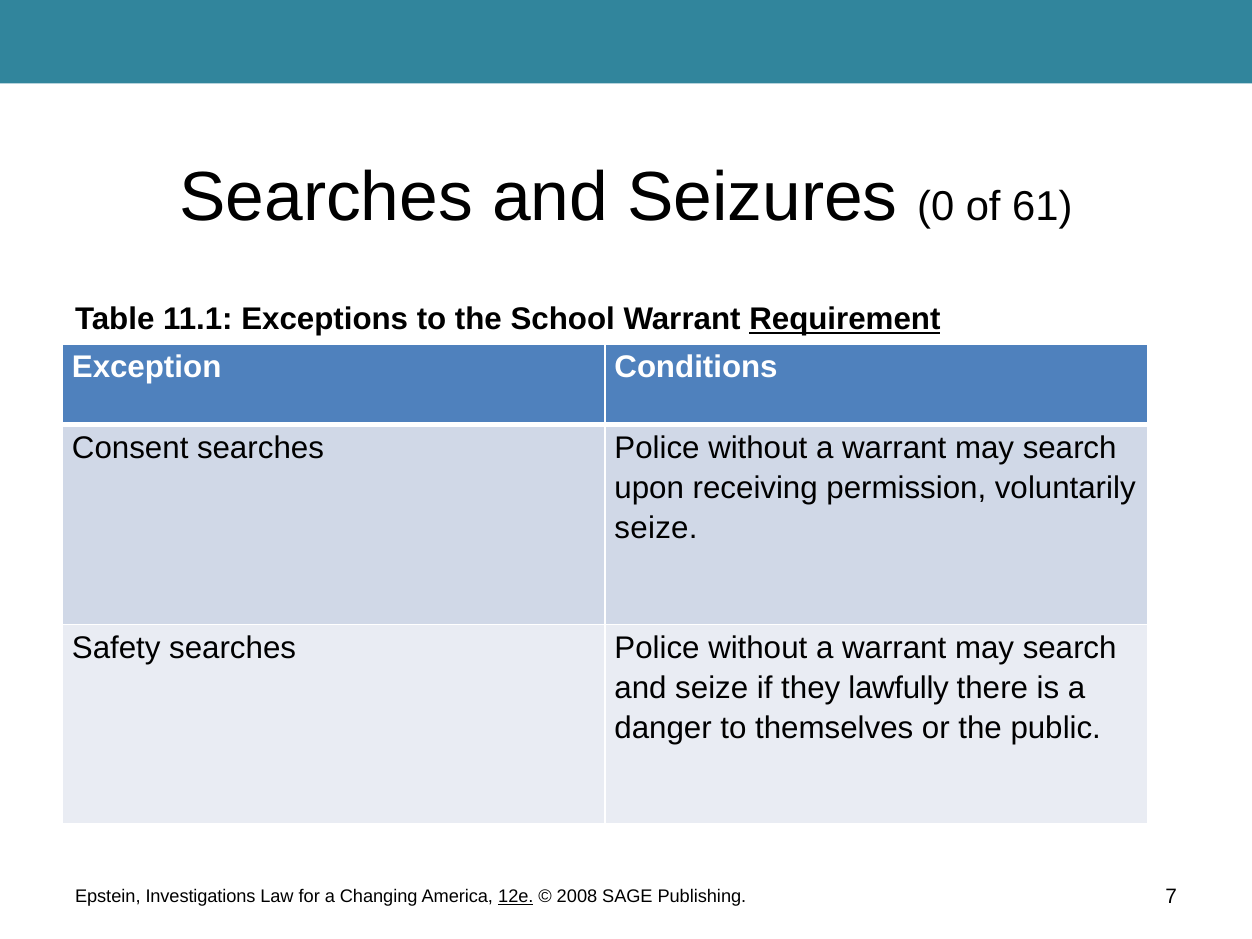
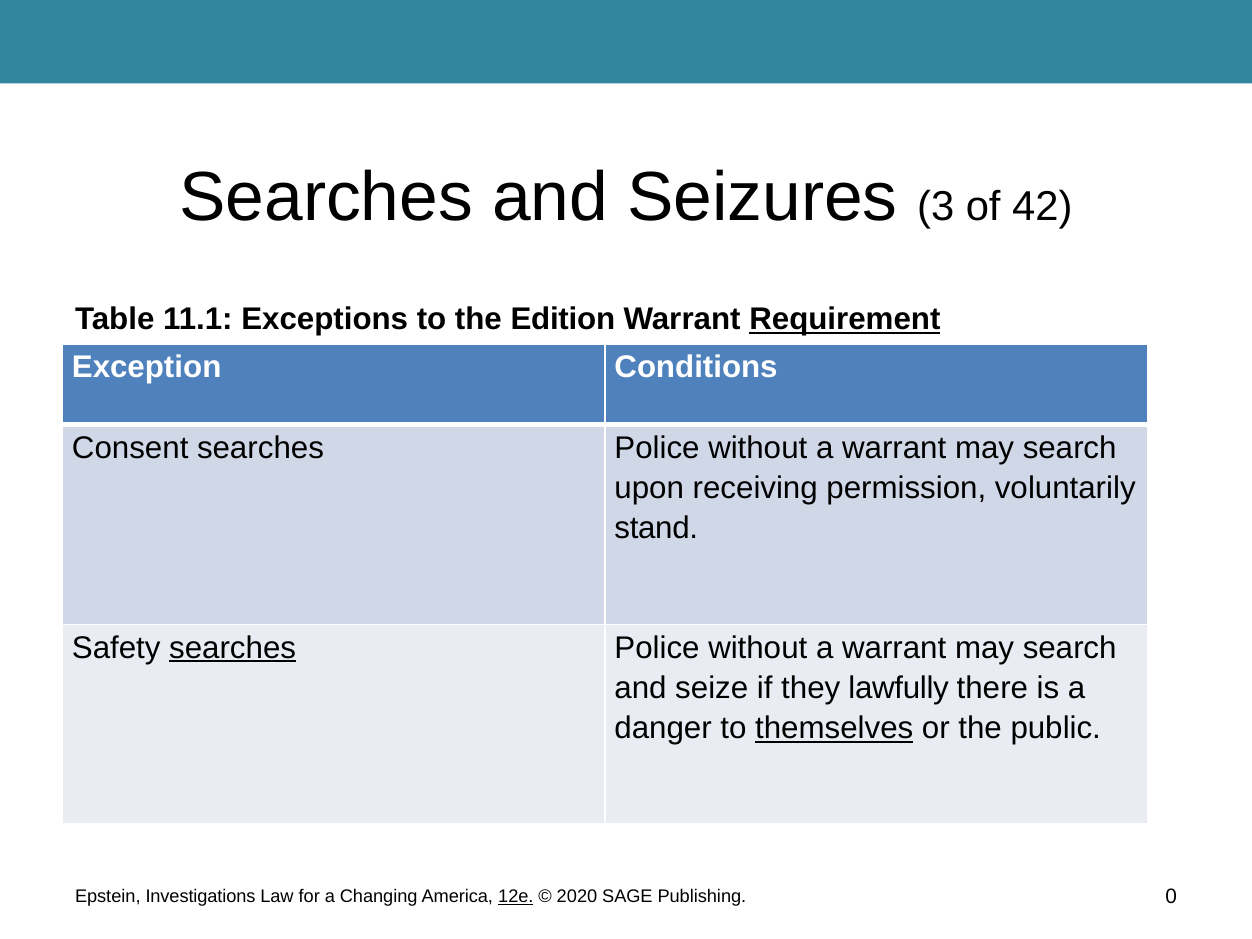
0: 0 -> 3
61: 61 -> 42
School: School -> Edition
seize at (656, 529): seize -> stand
searches at (233, 648) underline: none -> present
themselves underline: none -> present
2008: 2008 -> 2020
7: 7 -> 0
